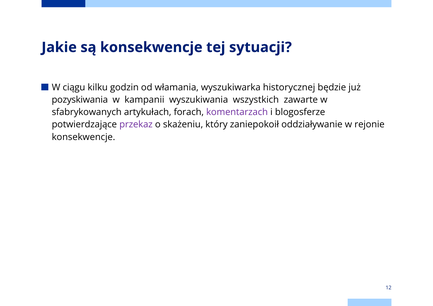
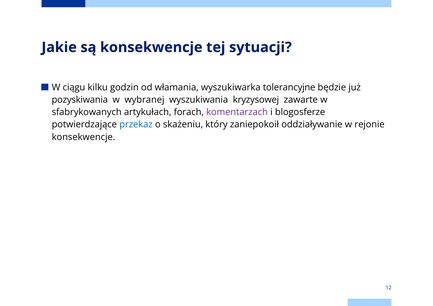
historycznej: historycznej -> tolerancyjne
kampanii: kampanii -> wybranej
wszystkich: wszystkich -> kryzysowej
przekaz colour: purple -> blue
